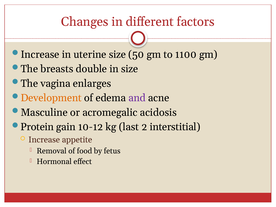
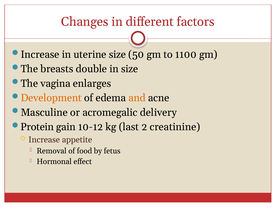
and colour: purple -> orange
acidosis: acidosis -> delivery
interstitial: interstitial -> creatinine
